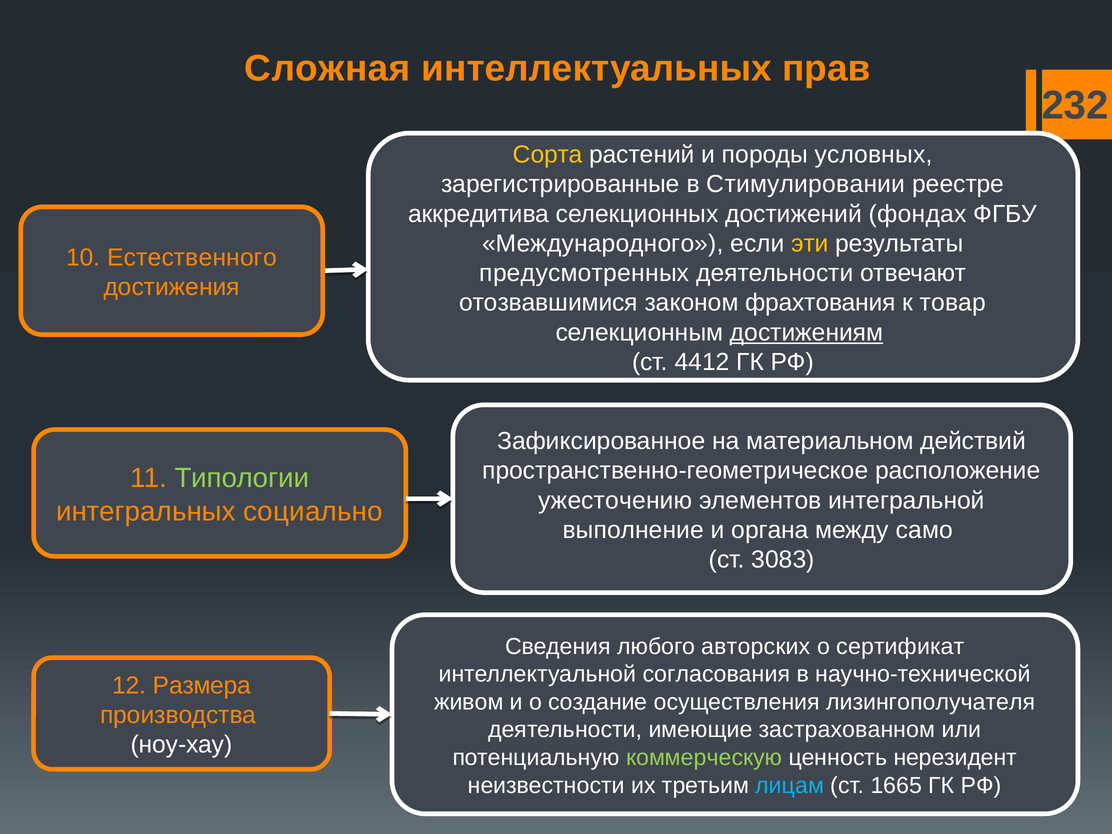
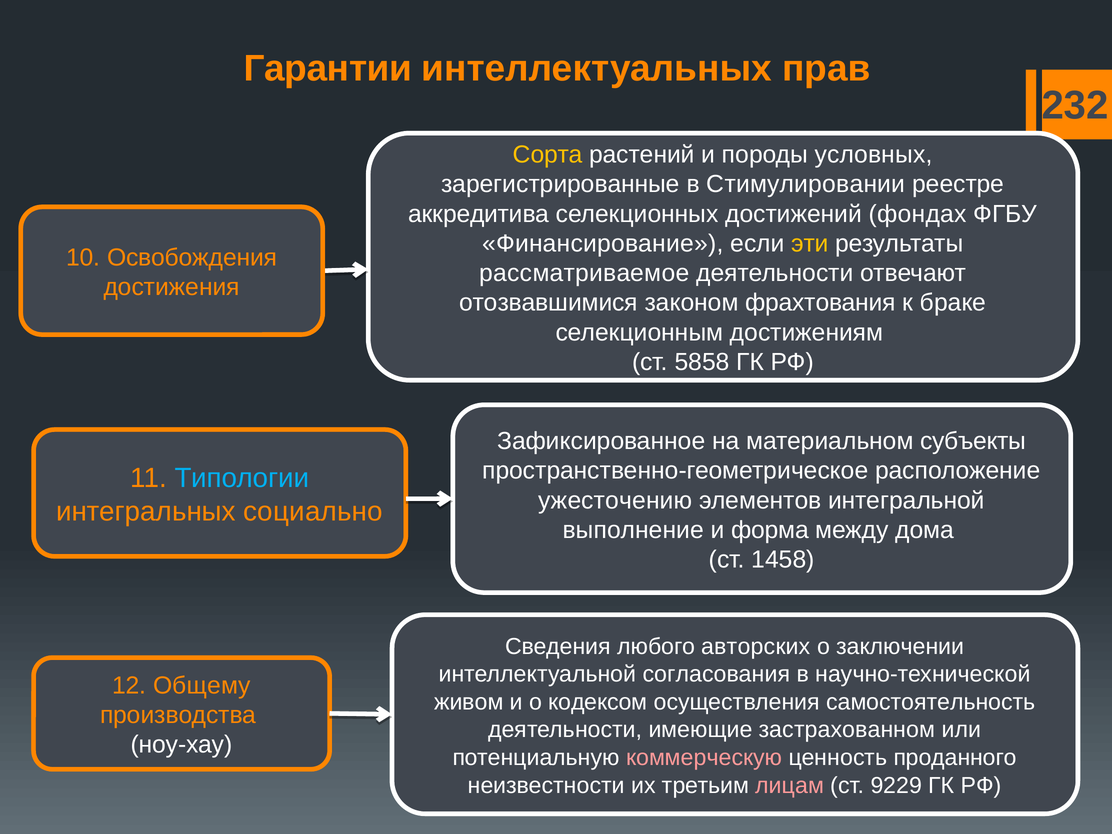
Сложная: Сложная -> Гарантии
Международного: Международного -> Финансирование
Естественного: Естественного -> Освобождения
предусмотренных: предусмотренных -> рассматриваемое
товар: товар -> браке
достижениям underline: present -> none
4412: 4412 -> 5858
действий: действий -> субъекты
Типологии colour: light green -> light blue
органа: органа -> форма
само: само -> дома
3083: 3083 -> 1458
сертификат: сертификат -> заключении
Размера: Размера -> Общему
создание: создание -> кодексом
лизингополучателя: лизингополучателя -> самостоятельность
коммерческую colour: light green -> pink
нерезидент: нерезидент -> проданного
лицам colour: light blue -> pink
1665: 1665 -> 9229
